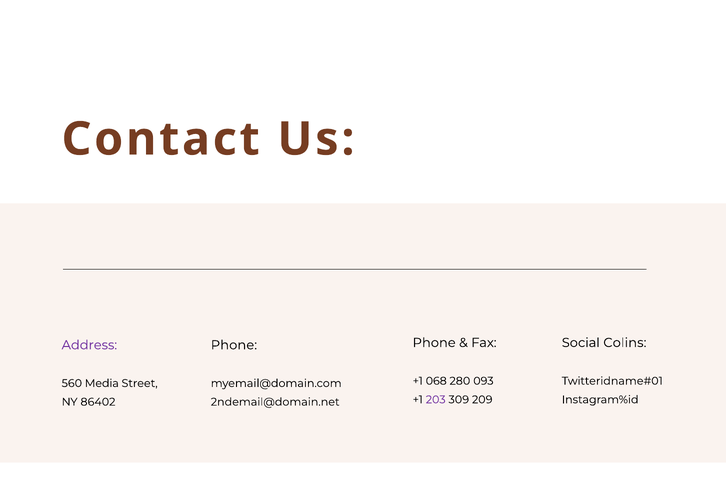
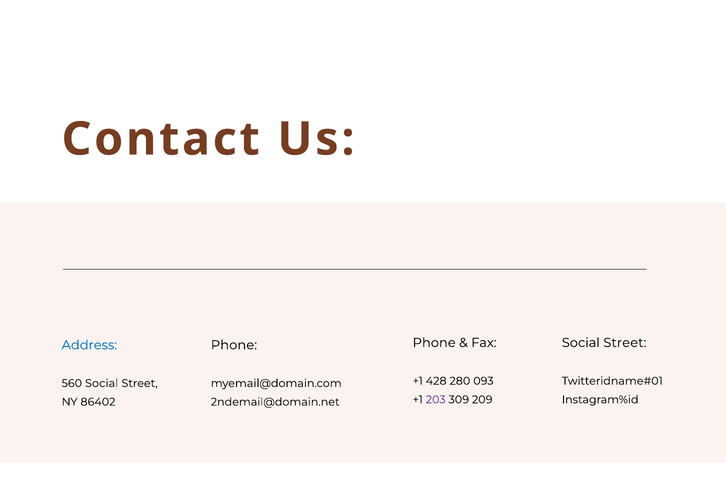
Colins at (625, 342): Colins -> Street
Address colour: purple -> blue
068: 068 -> 428
560 Media: Media -> Social
